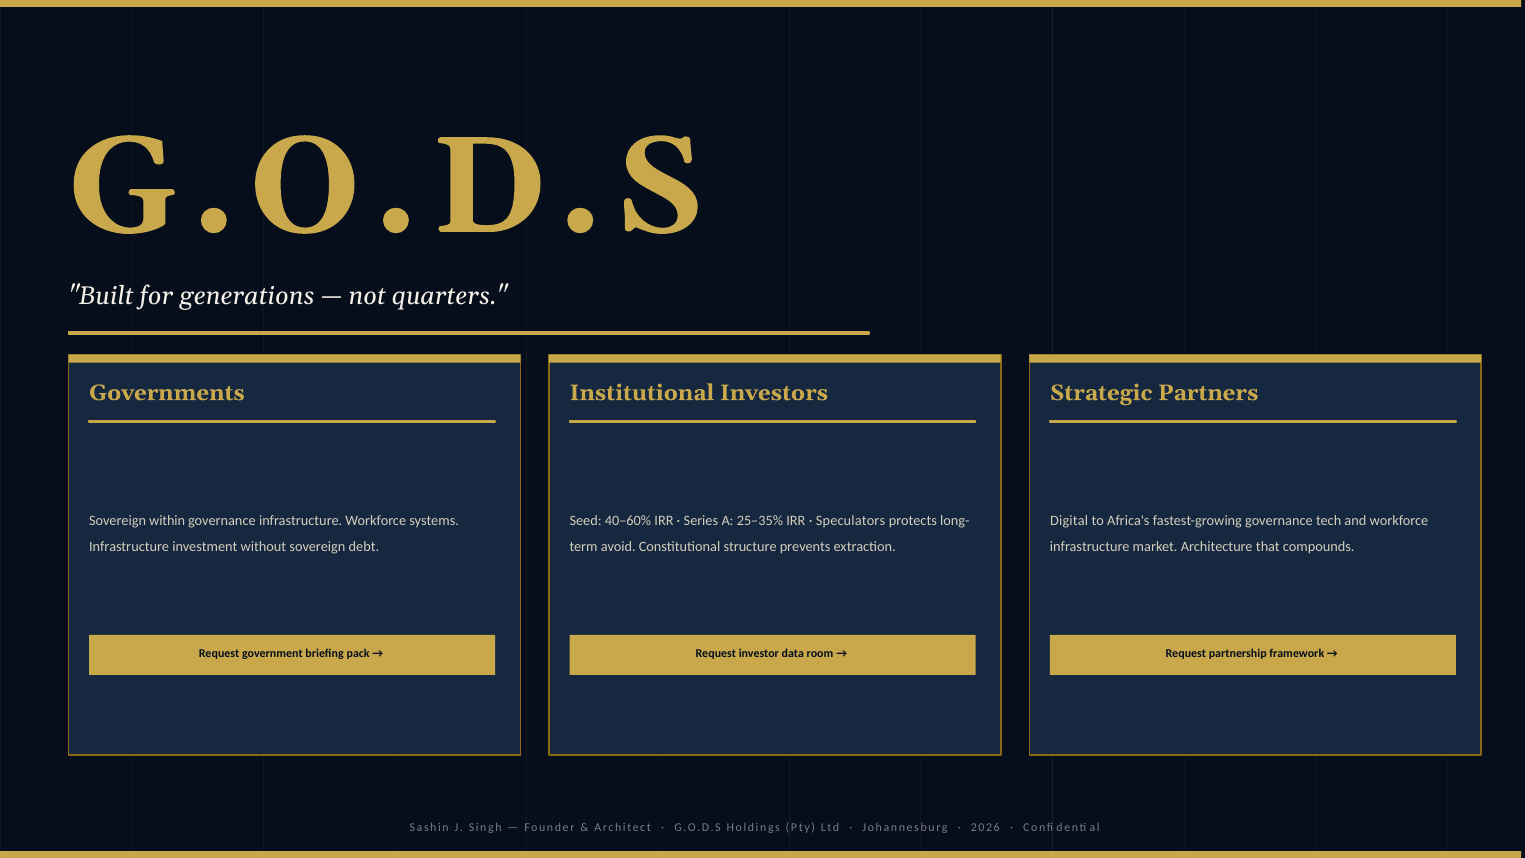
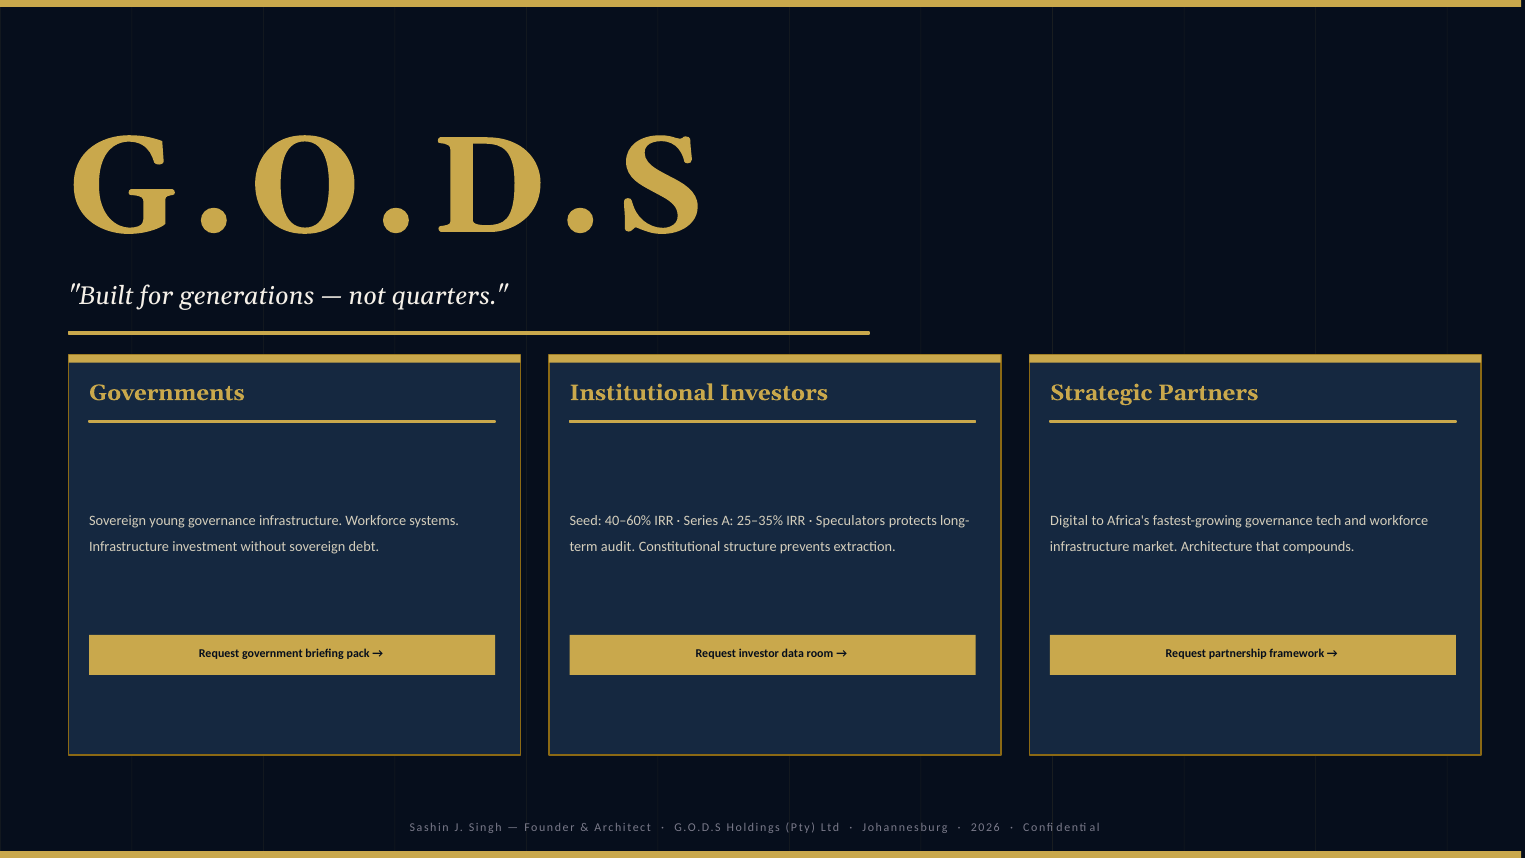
within: within -> young
avoid: avoid -> audit
